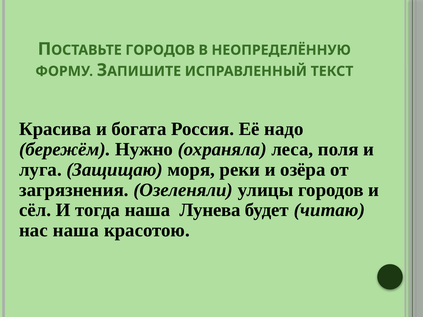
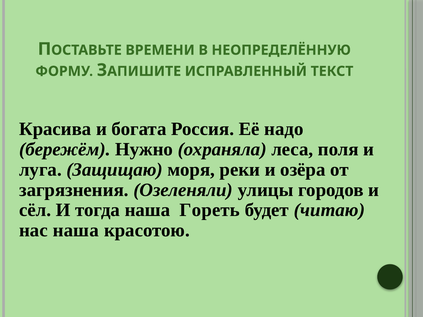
ГОРОДОВ at (160, 50): ГОРОДОВ -> ВРЕМЕНИ
Лунева: Лунева -> Гореть
